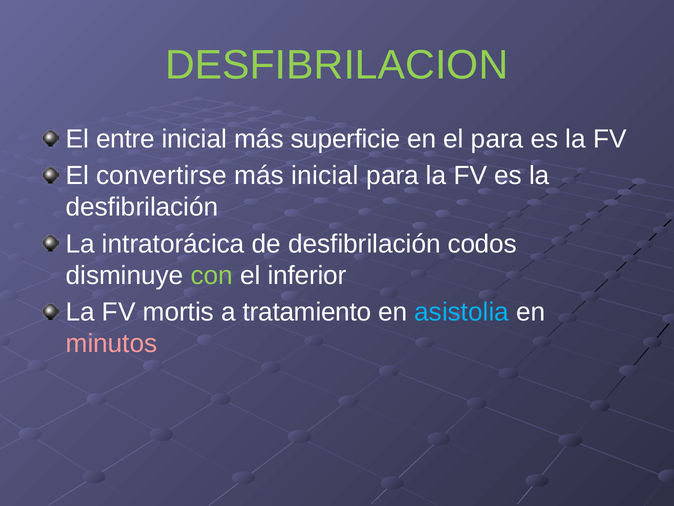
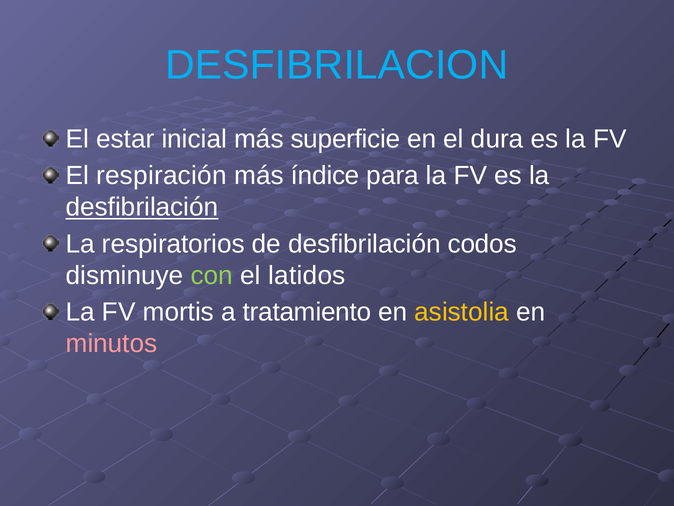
DESFIBRILACION colour: light green -> light blue
entre: entre -> estar
el para: para -> dura
convertirse: convertirse -> respiración
más inicial: inicial -> índice
desfibrilación at (142, 207) underline: none -> present
intratorácica: intratorácica -> respiratorios
inferior: inferior -> latidos
asistolia colour: light blue -> yellow
